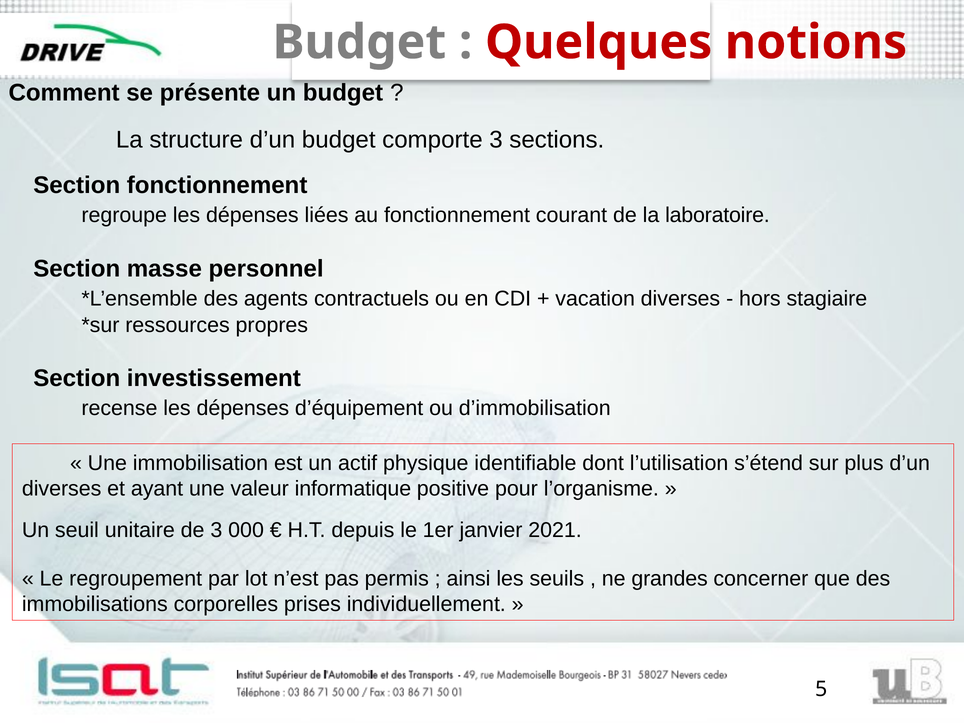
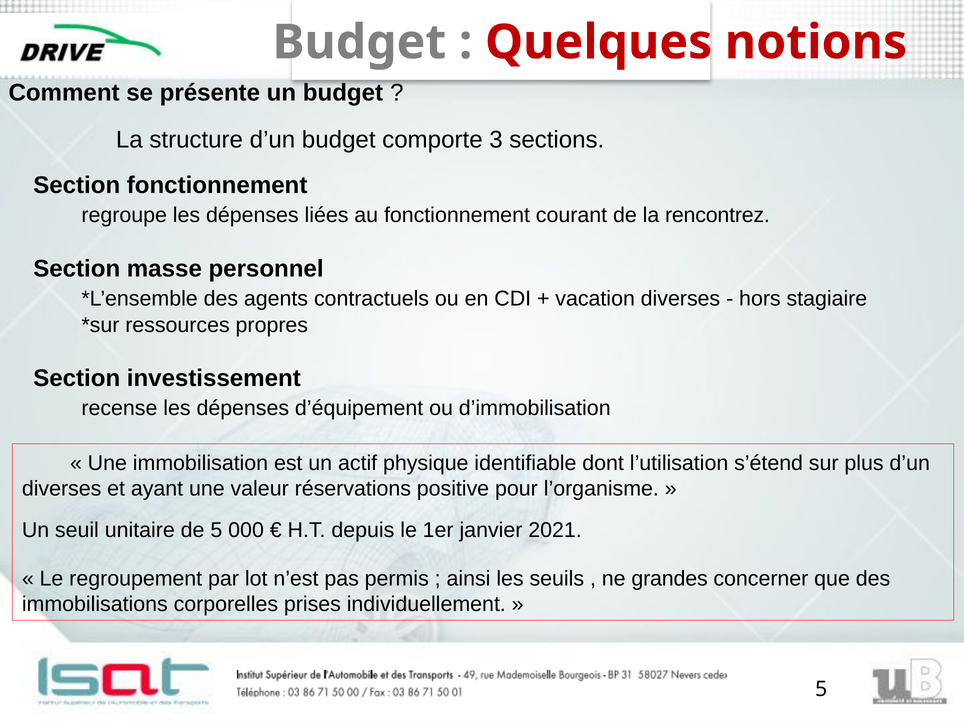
laboratoire: laboratoire -> rencontrez
informatique: informatique -> réservations
de 3: 3 -> 5
